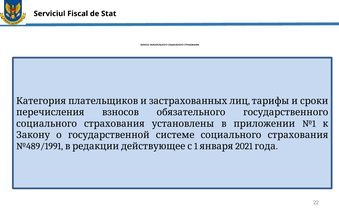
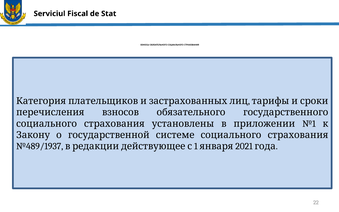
№489/1991: №489/1991 -> №489/1937
